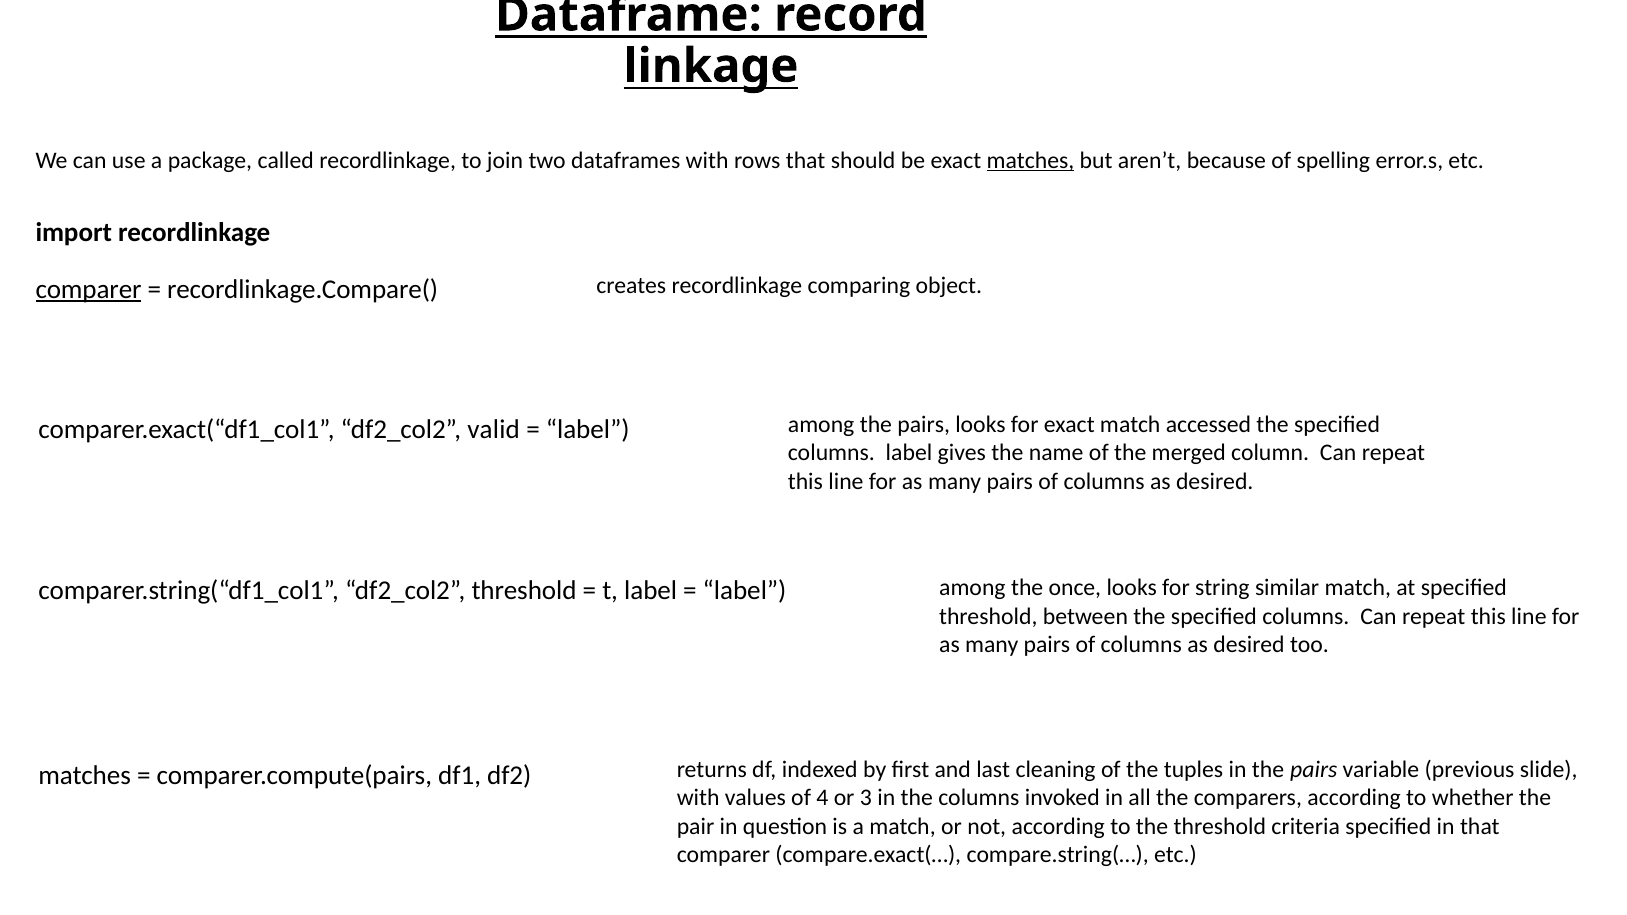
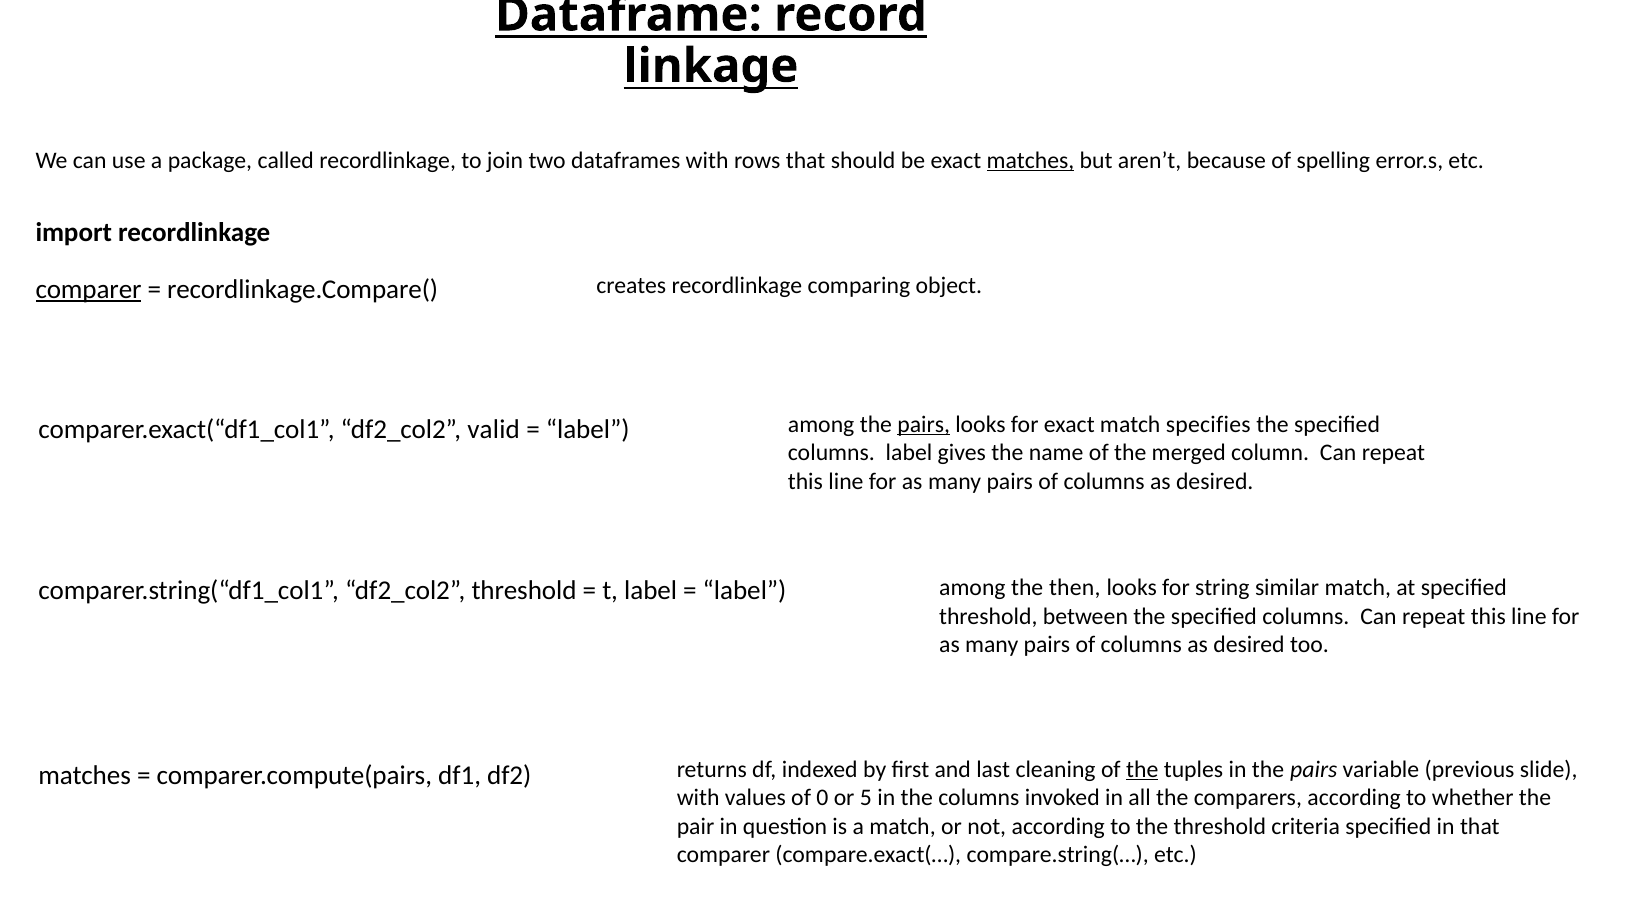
pairs at (924, 424) underline: none -> present
accessed: accessed -> specifies
once: once -> then
the at (1142, 769) underline: none -> present
4: 4 -> 0
3: 3 -> 5
